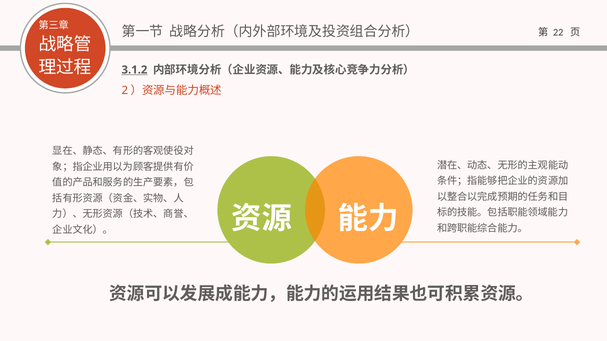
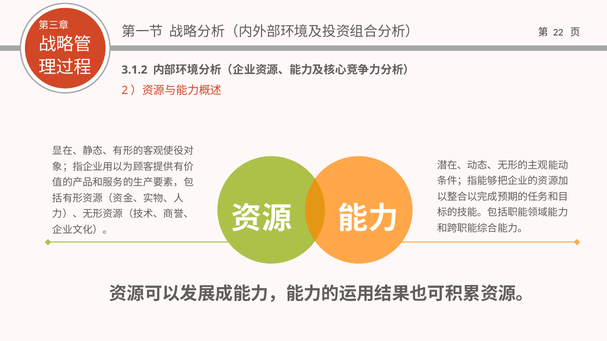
3.1.2 underline: present -> none
